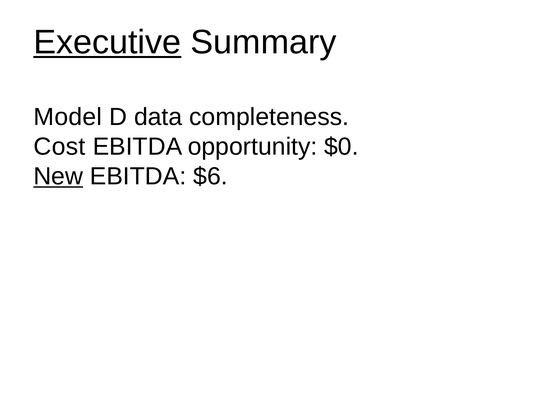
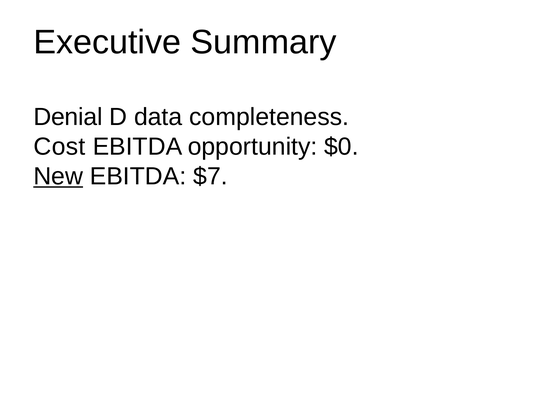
Executive underline: present -> none
Model: Model -> Denial
$6: $6 -> $7
